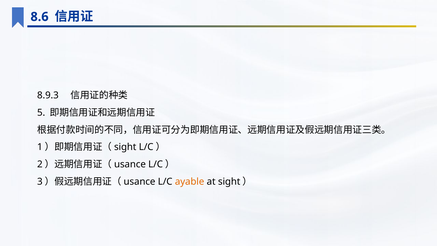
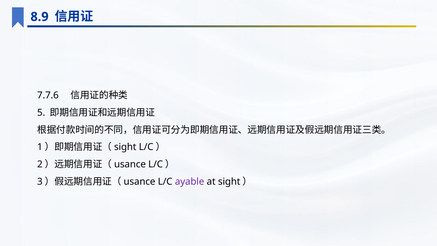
8.6: 8.6 -> 8.9
8.9.3: 8.9.3 -> 7.7.6
ayable colour: orange -> purple
